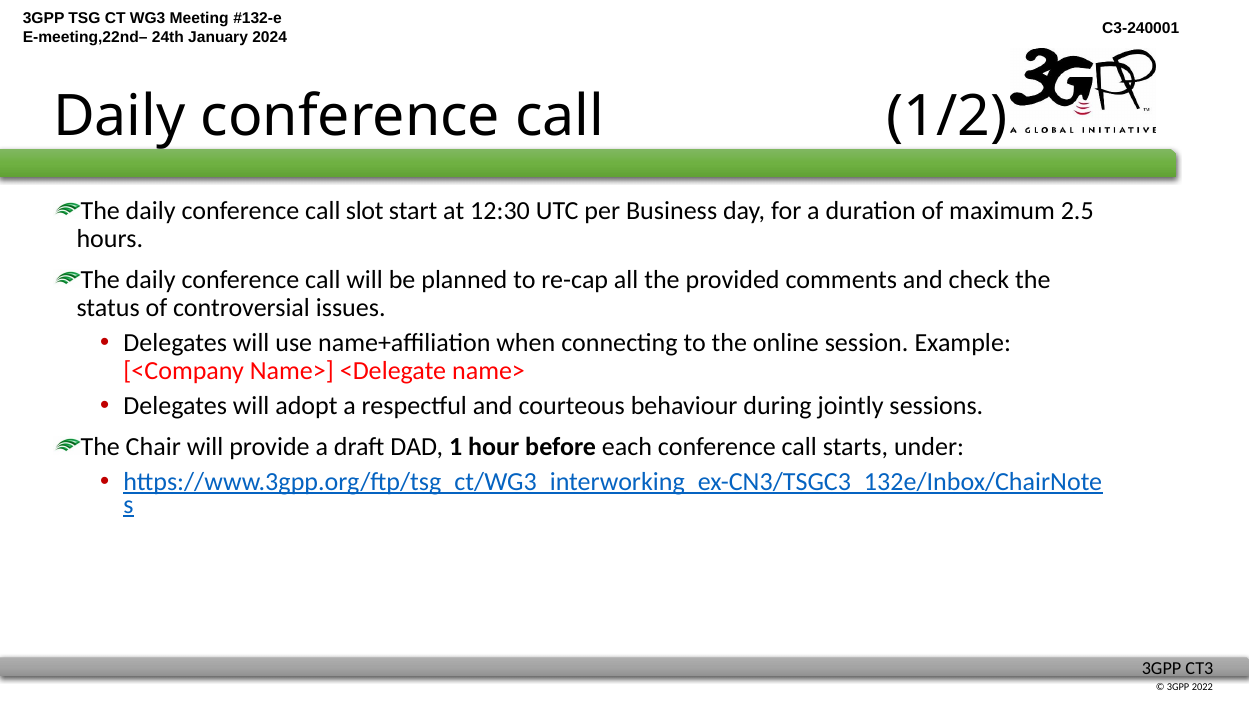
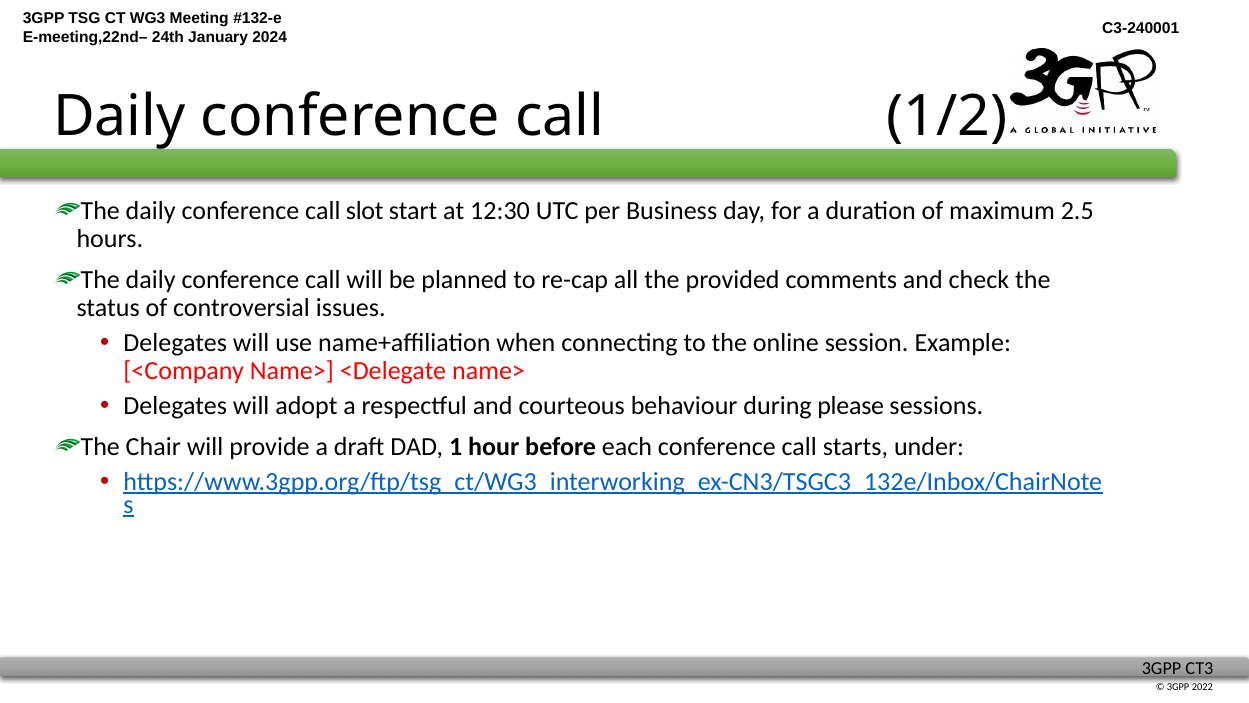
jointly: jointly -> please
